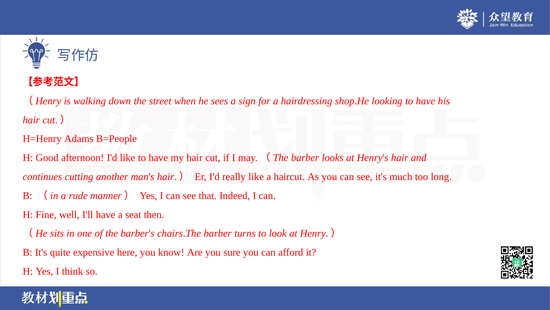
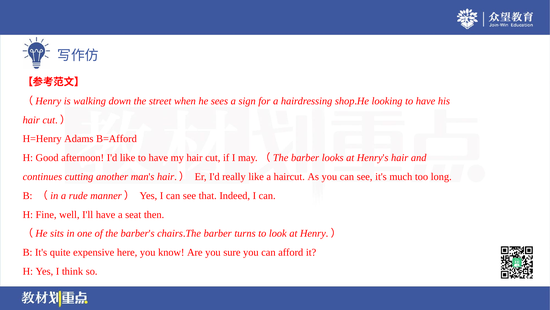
B=People: B=People -> B=Afford
